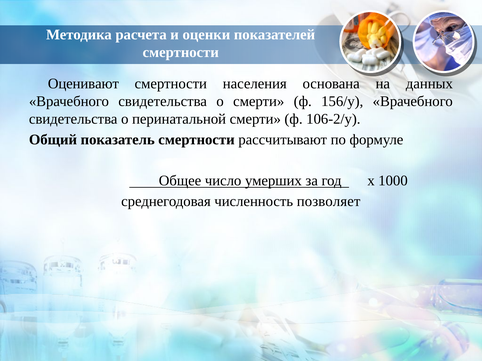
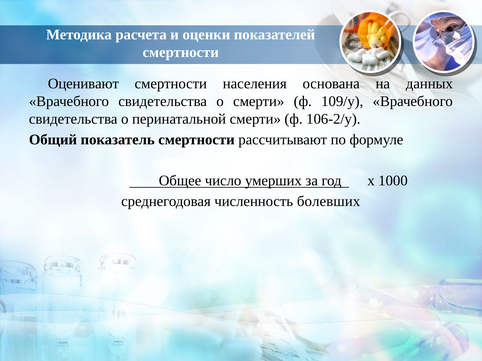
156/у: 156/у -> 109/у
позволяет: позволяет -> болевших
